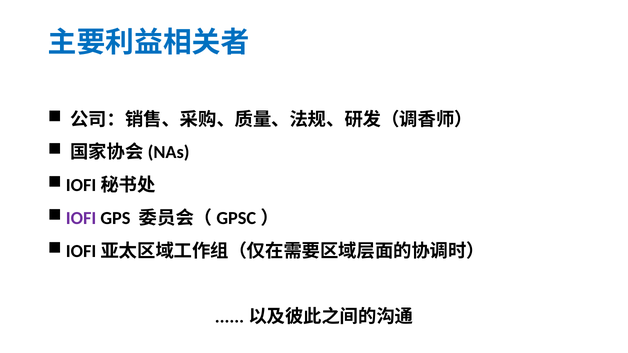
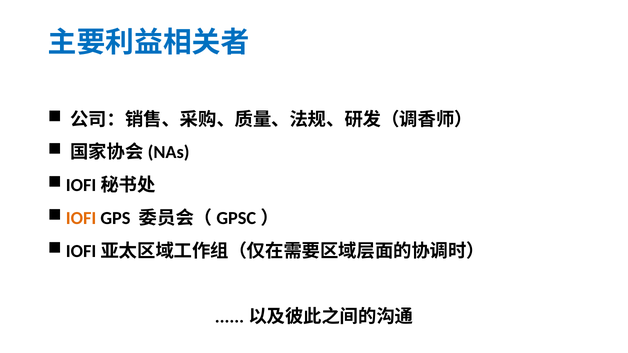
IOFI colour: purple -> orange
